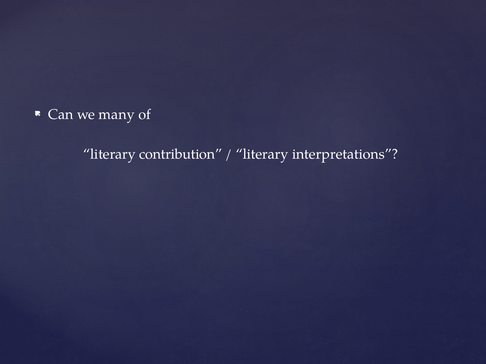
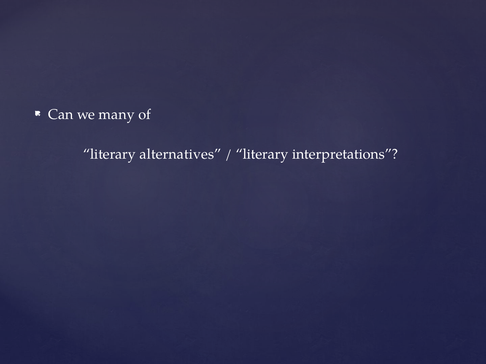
contribution: contribution -> alternatives
